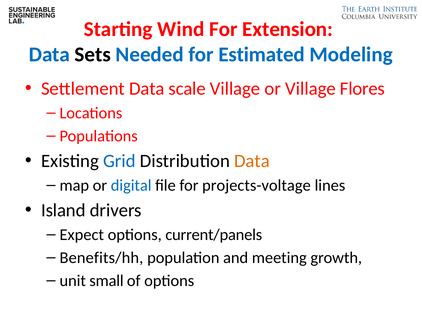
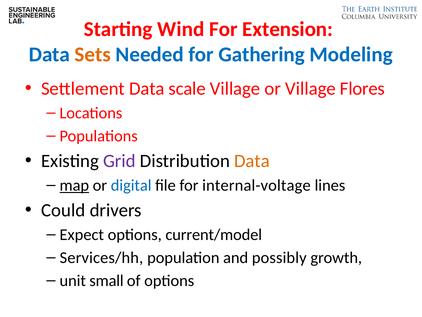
Sets colour: black -> orange
Estimated: Estimated -> Gathering
Grid colour: blue -> purple
map underline: none -> present
projects-voltage: projects-voltage -> internal-voltage
Island: Island -> Could
current/panels: current/panels -> current/model
Benefits/hh: Benefits/hh -> Services/hh
meeting: meeting -> possibly
